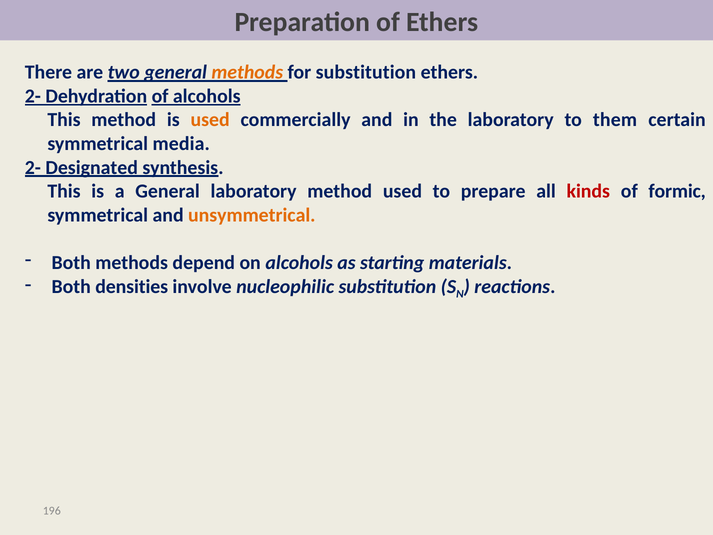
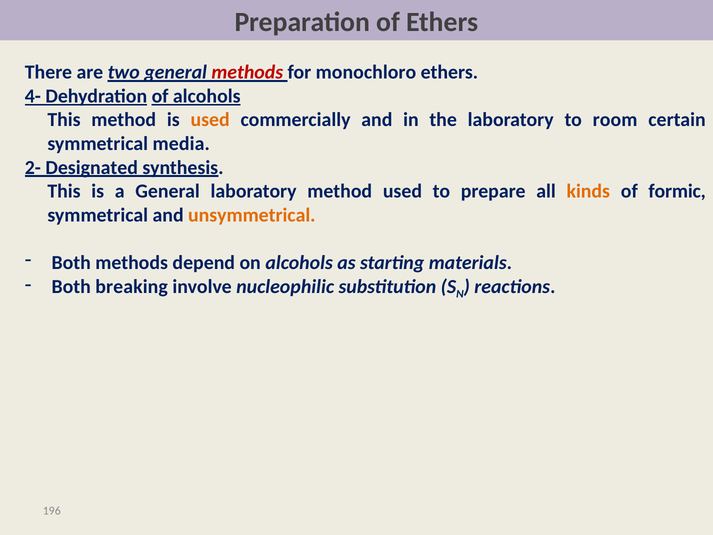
methods at (247, 72) colour: orange -> red
for substitution: substitution -> monochloro
2- at (33, 96): 2- -> 4-
them: them -> room
kinds colour: red -> orange
densities: densities -> breaking
